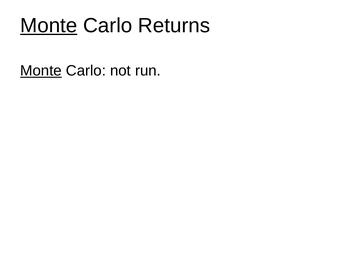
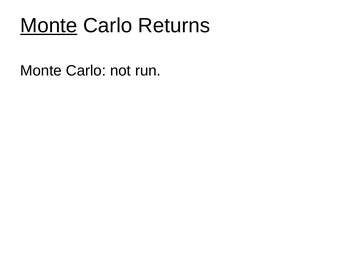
Monte at (41, 71) underline: present -> none
